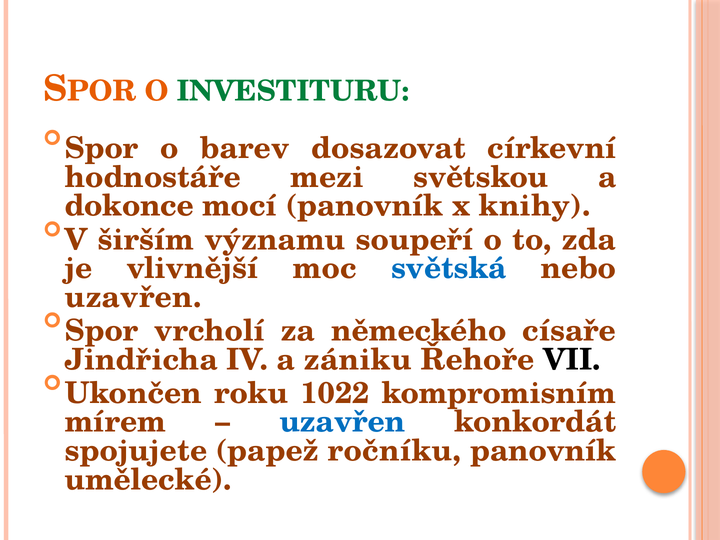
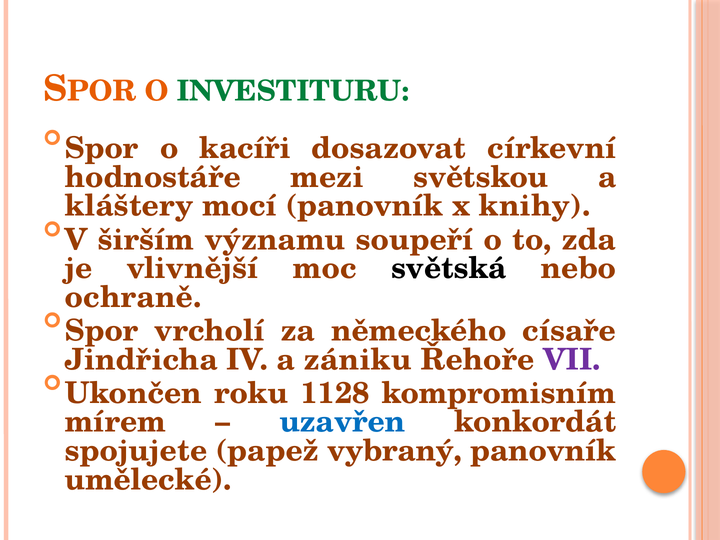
barev: barev -> kacíři
dokonce: dokonce -> kláštery
světská colour: blue -> black
uzavřen at (133, 297): uzavřen -> ochraně
VII colour: black -> purple
1022: 1022 -> 1128
ročníku: ročníku -> vybraný
